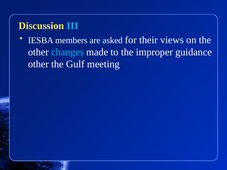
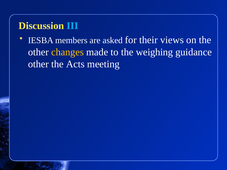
changes colour: light blue -> yellow
improper: improper -> weighing
Gulf: Gulf -> Acts
